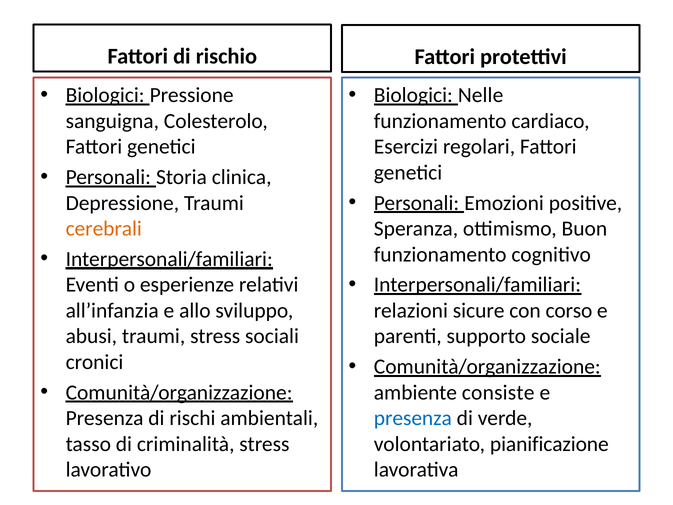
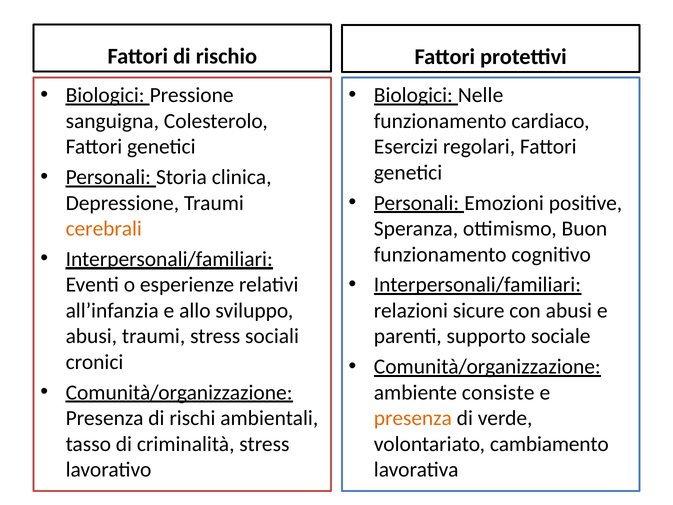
con corso: corso -> abusi
presenza at (413, 418) colour: blue -> orange
pianificazione: pianificazione -> cambiamento
